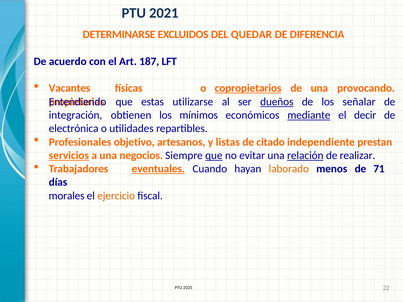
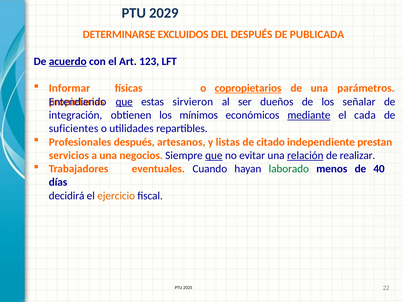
2021: 2021 -> 2029
DEL QUEDAR: QUEDAR -> DESPUÉS
DIFERENCIA: DIFERENCIA -> PUBLICADA
acuerdo underline: none -> present
187: 187 -> 123
Vacantes: Vacantes -> Informar
provocando: provocando -> parámetros
que at (124, 102) underline: none -> present
utilizarse: utilizarse -> sirvieron
dueños underline: present -> none
decir: decir -> cada
electrónica: electrónica -> suficientes
Profesionales objetivo: objetivo -> después
servicios underline: present -> none
eventuales underline: present -> none
laborado colour: orange -> green
71: 71 -> 40
morales: morales -> decidirá
